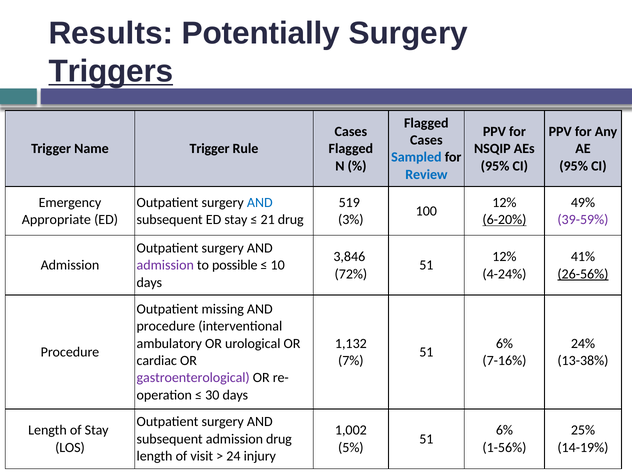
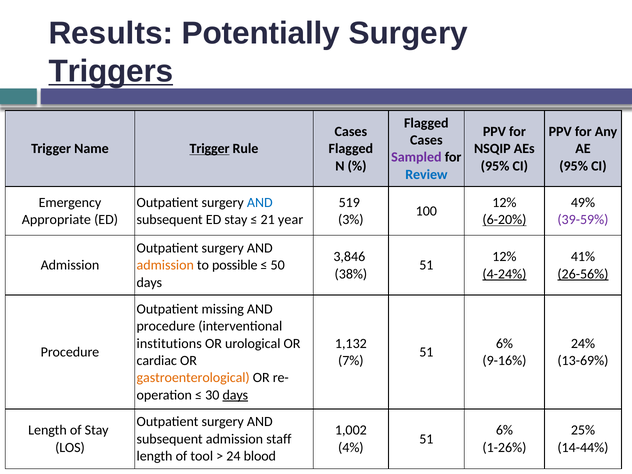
Trigger at (210, 149) underline: none -> present
Sampled colour: blue -> purple
21 drug: drug -> year
admission at (165, 265) colour: purple -> orange
10: 10 -> 50
72%: 72% -> 38%
4-24% underline: none -> present
ambulatory: ambulatory -> institutions
7-16%: 7-16% -> 9-16%
13-38%: 13-38% -> 13-69%
gastroenterological colour: purple -> orange
days at (235, 395) underline: none -> present
admission drug: drug -> staff
5%: 5% -> 4%
1-56%: 1-56% -> 1-26%
14-19%: 14-19% -> 14-44%
visit: visit -> tool
injury: injury -> blood
